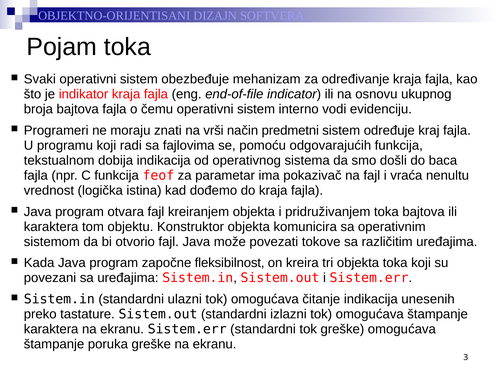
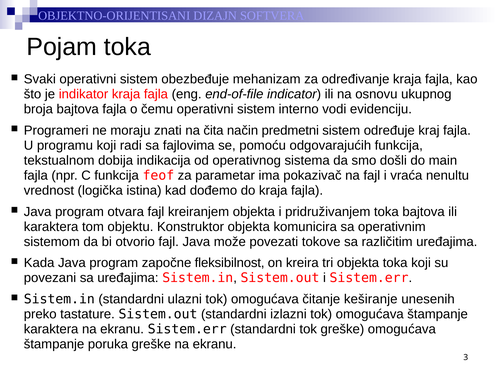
vrši: vrši -> čita
baca: baca -> main
čitanje indikacija: indikacija -> keširanje
